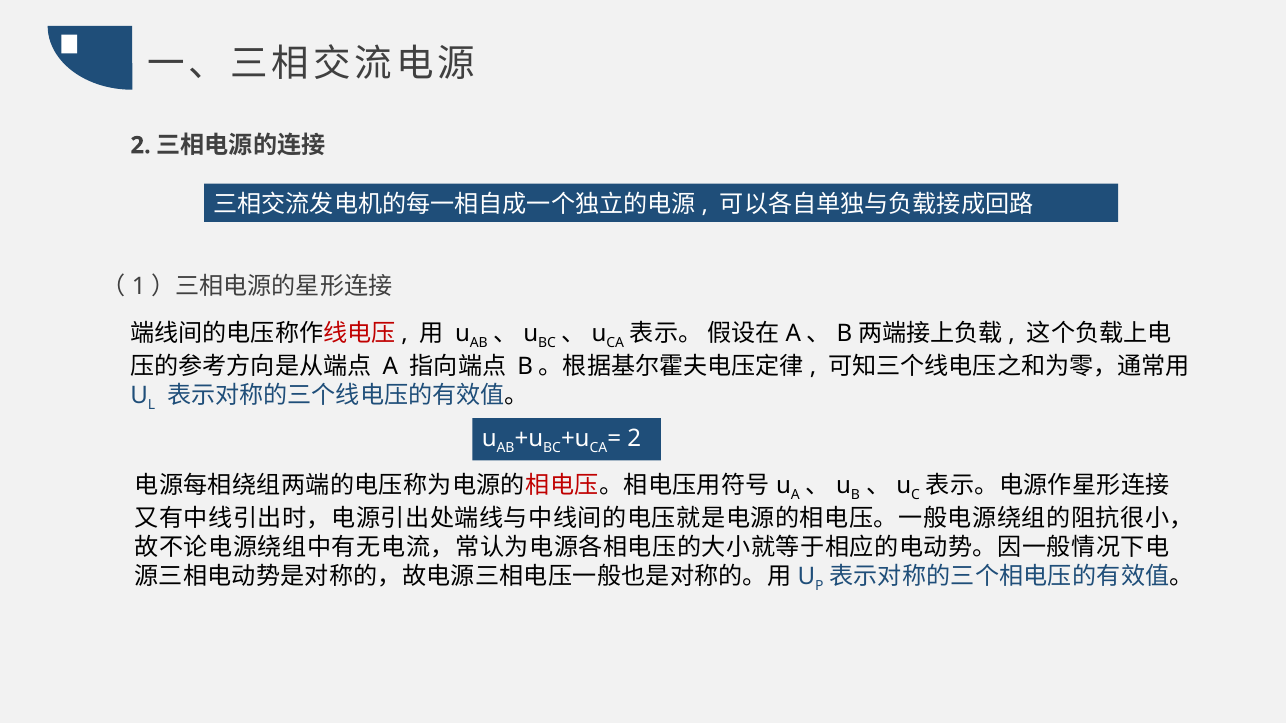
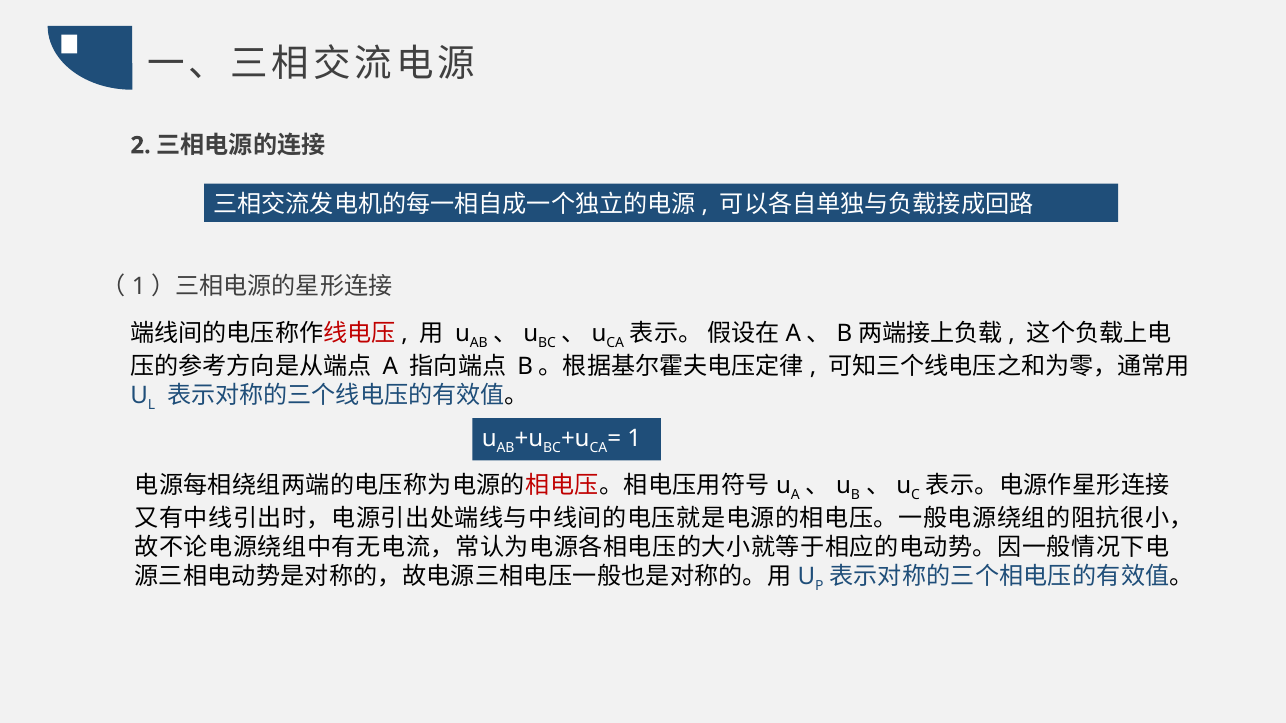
2 at (634, 439): 2 -> 1
